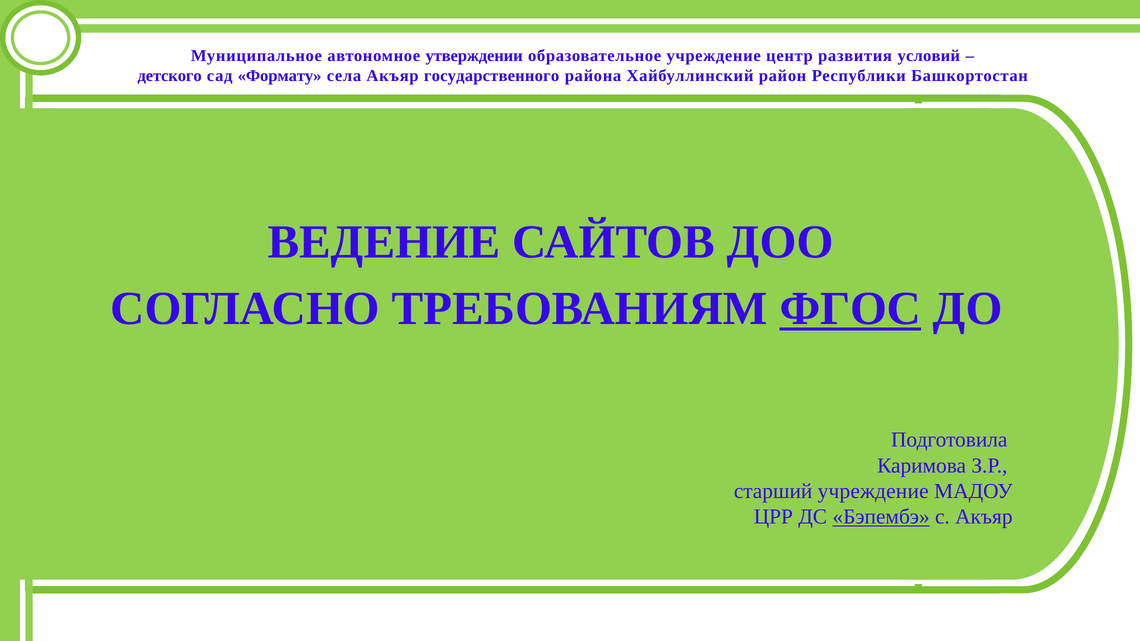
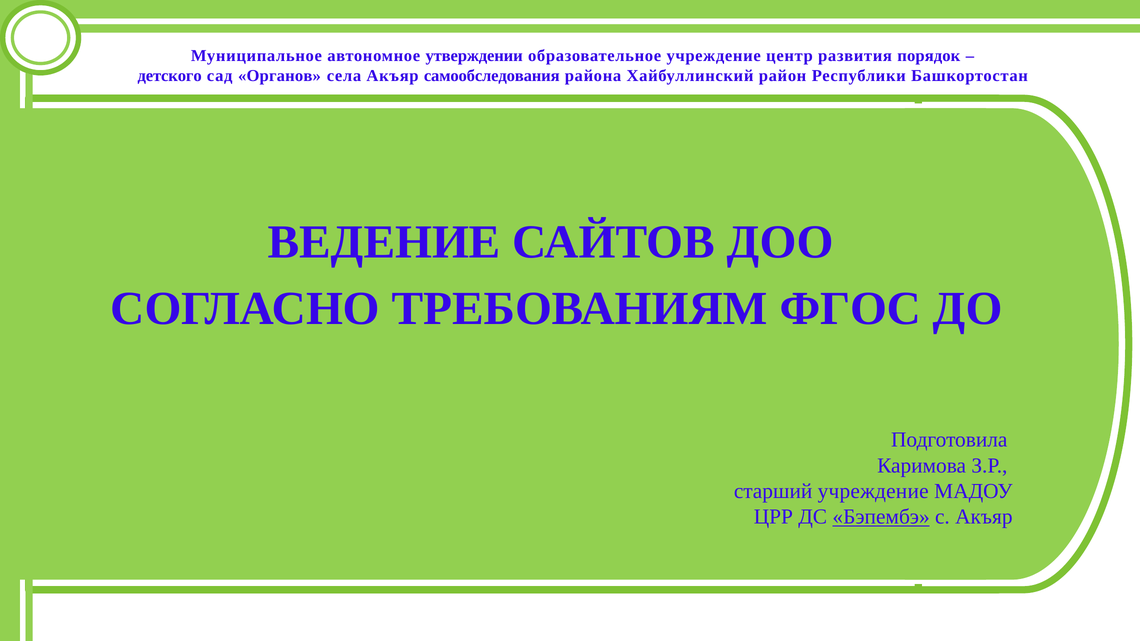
условий: условий -> порядок
Формату: Формату -> Органов
государственного: государственного -> самообследования
ФГОС underline: present -> none
